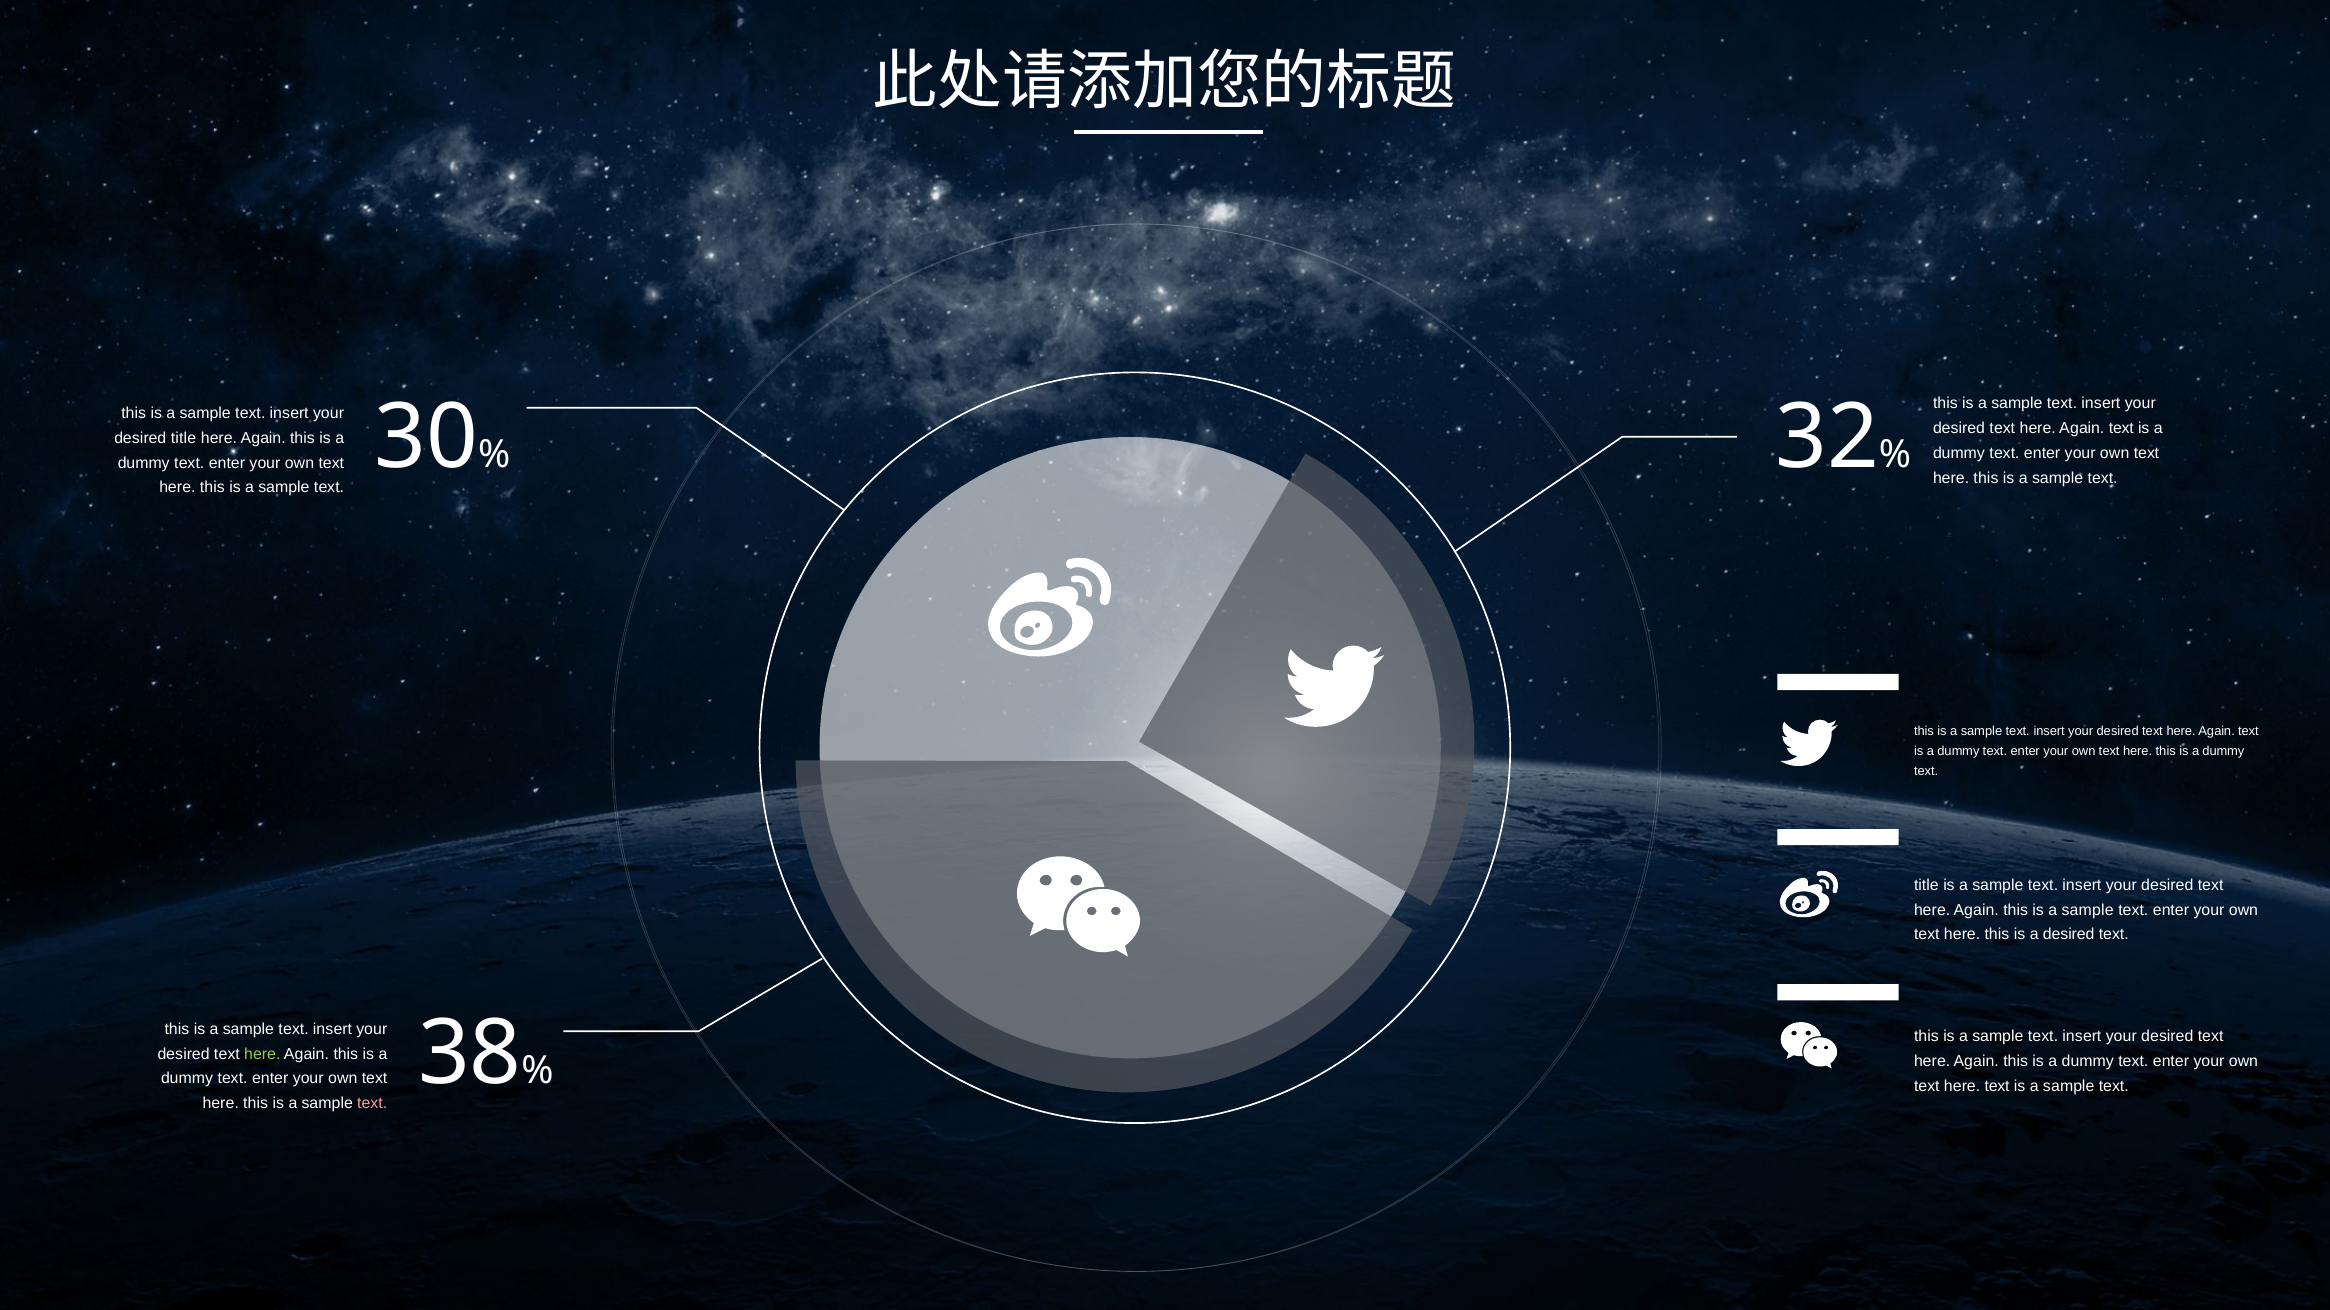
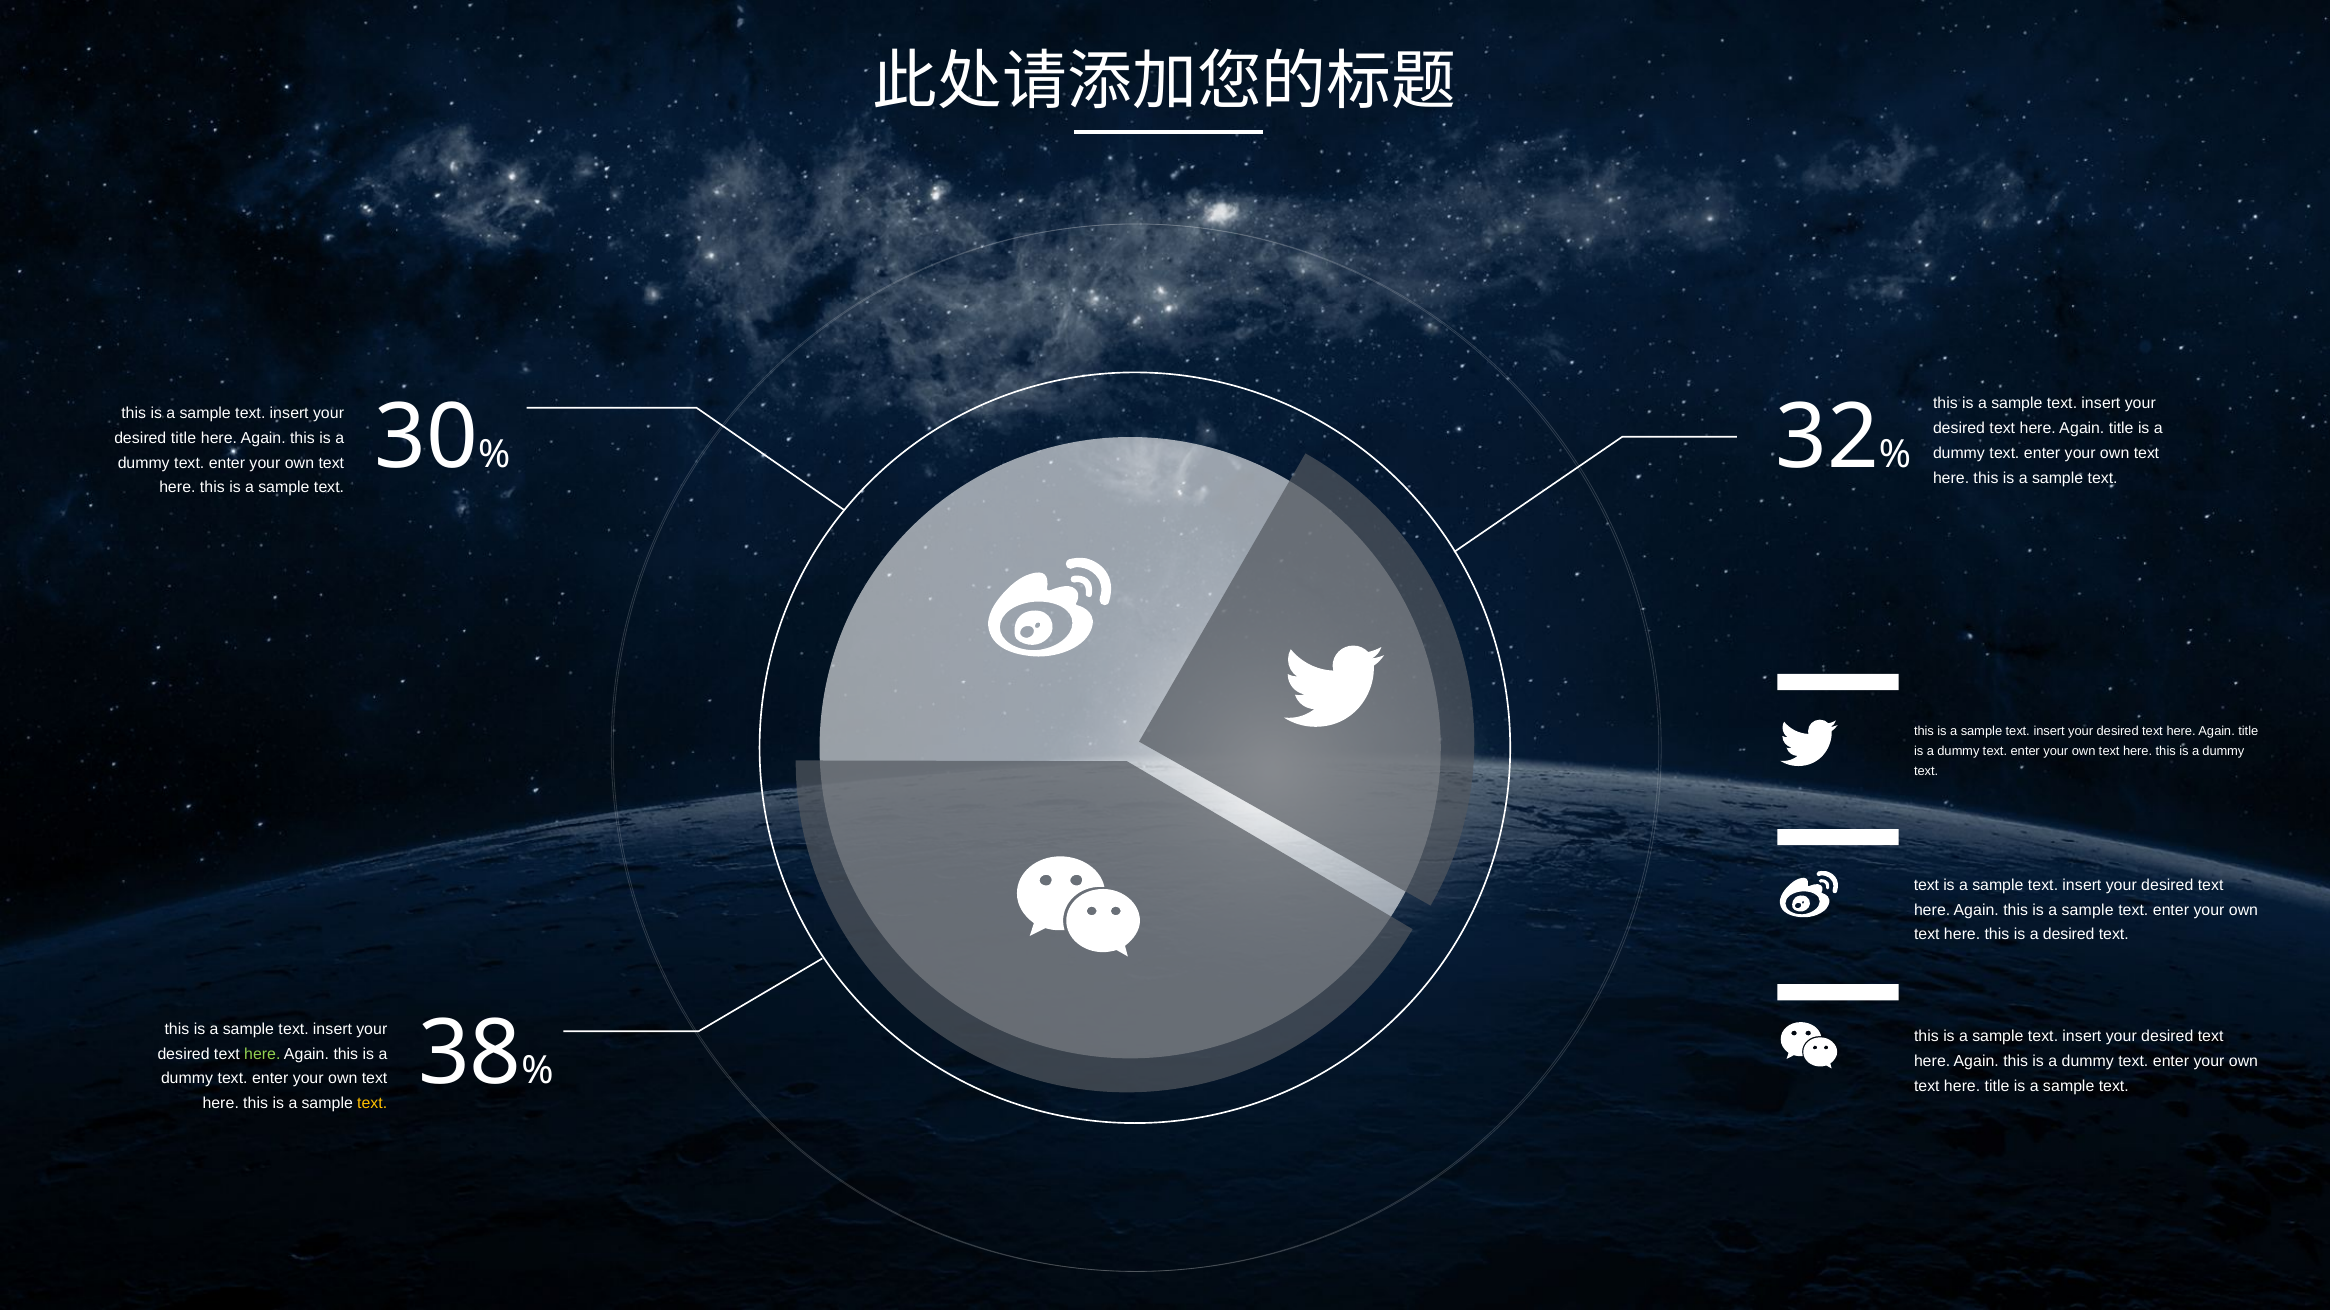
text at (2121, 429): text -> title
text at (2248, 731): text -> title
title at (1926, 886): title -> text
here text: text -> title
text at (372, 1104) colour: pink -> yellow
